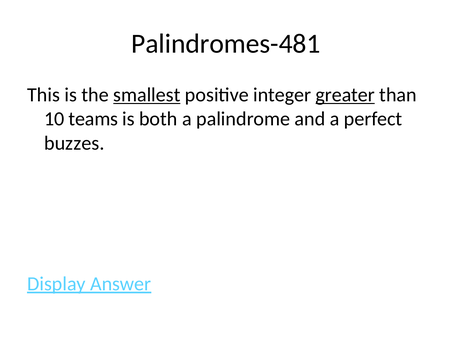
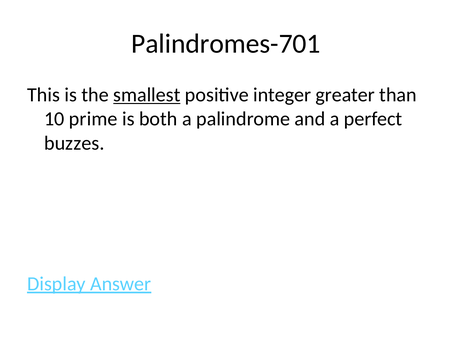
Palindromes-481: Palindromes-481 -> Palindromes-701
greater underline: present -> none
teams: teams -> prime
